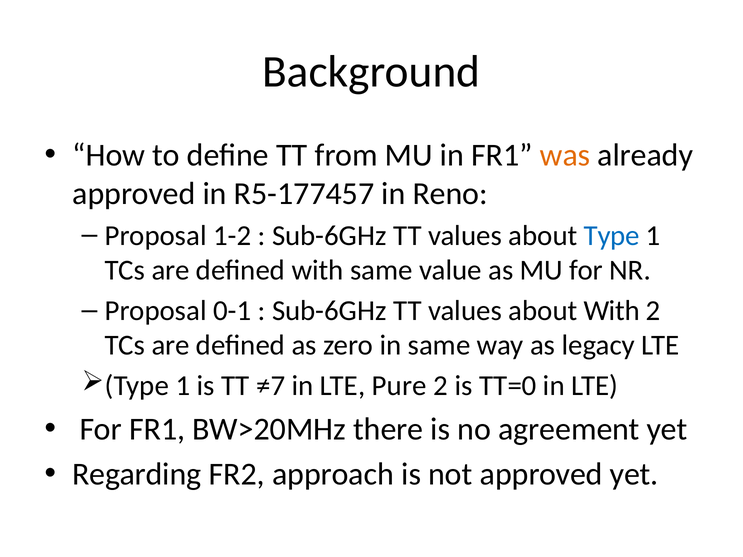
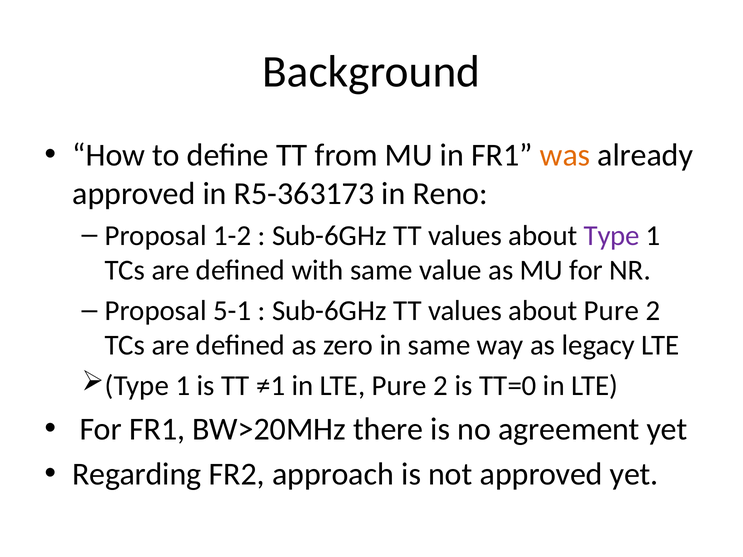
R5-177457: R5-177457 -> R5-363173
Type at (612, 236) colour: blue -> purple
0-1: 0-1 -> 5-1
about With: With -> Pure
≠7: ≠7 -> ≠1
